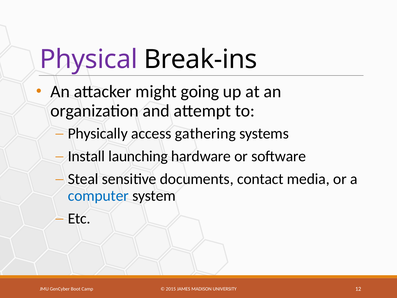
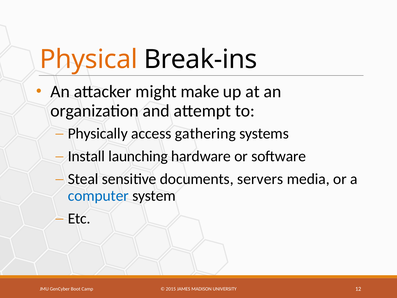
Physical colour: purple -> orange
going: going -> make
contact: contact -> servers
